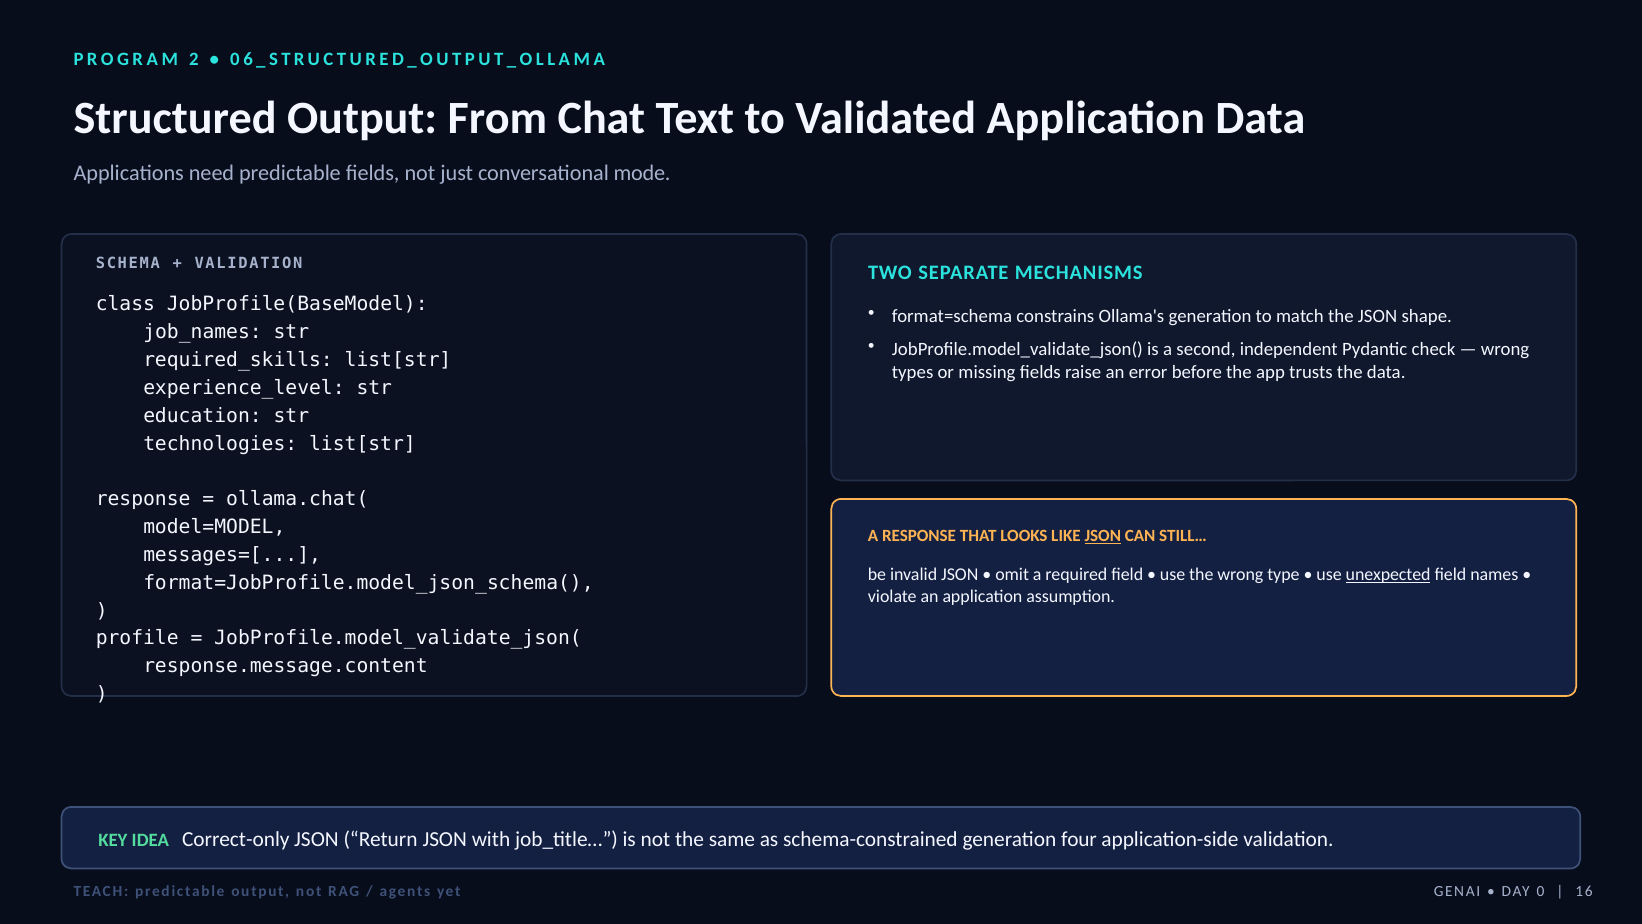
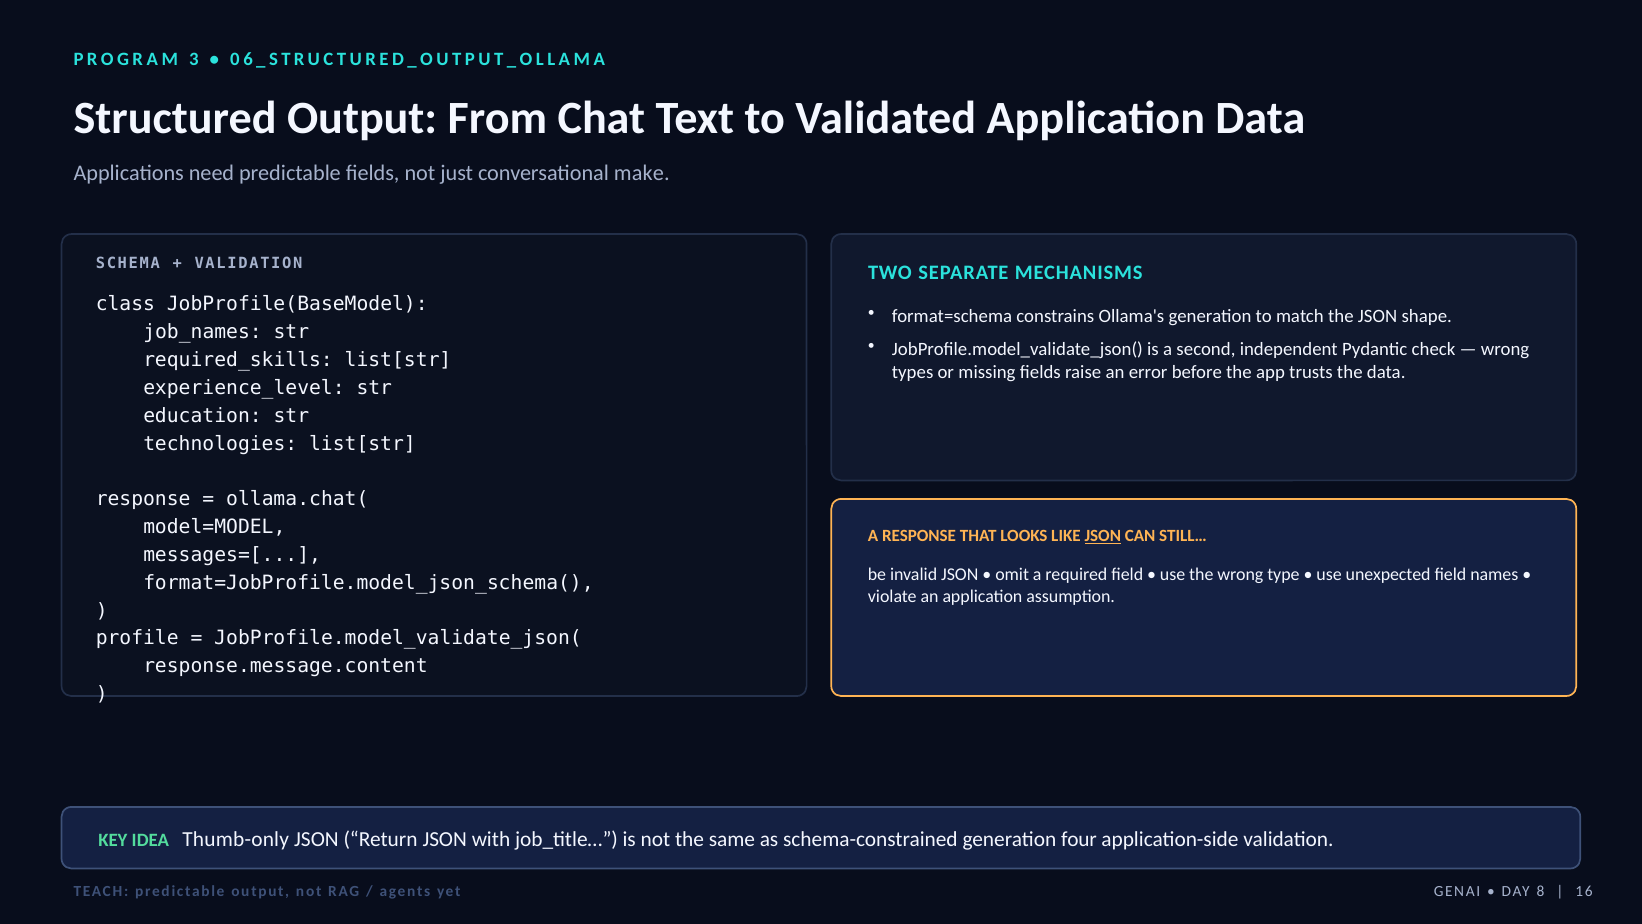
2: 2 -> 3
mode: mode -> make
unexpected underline: present -> none
Correct-only: Correct-only -> Thumb-only
0: 0 -> 8
